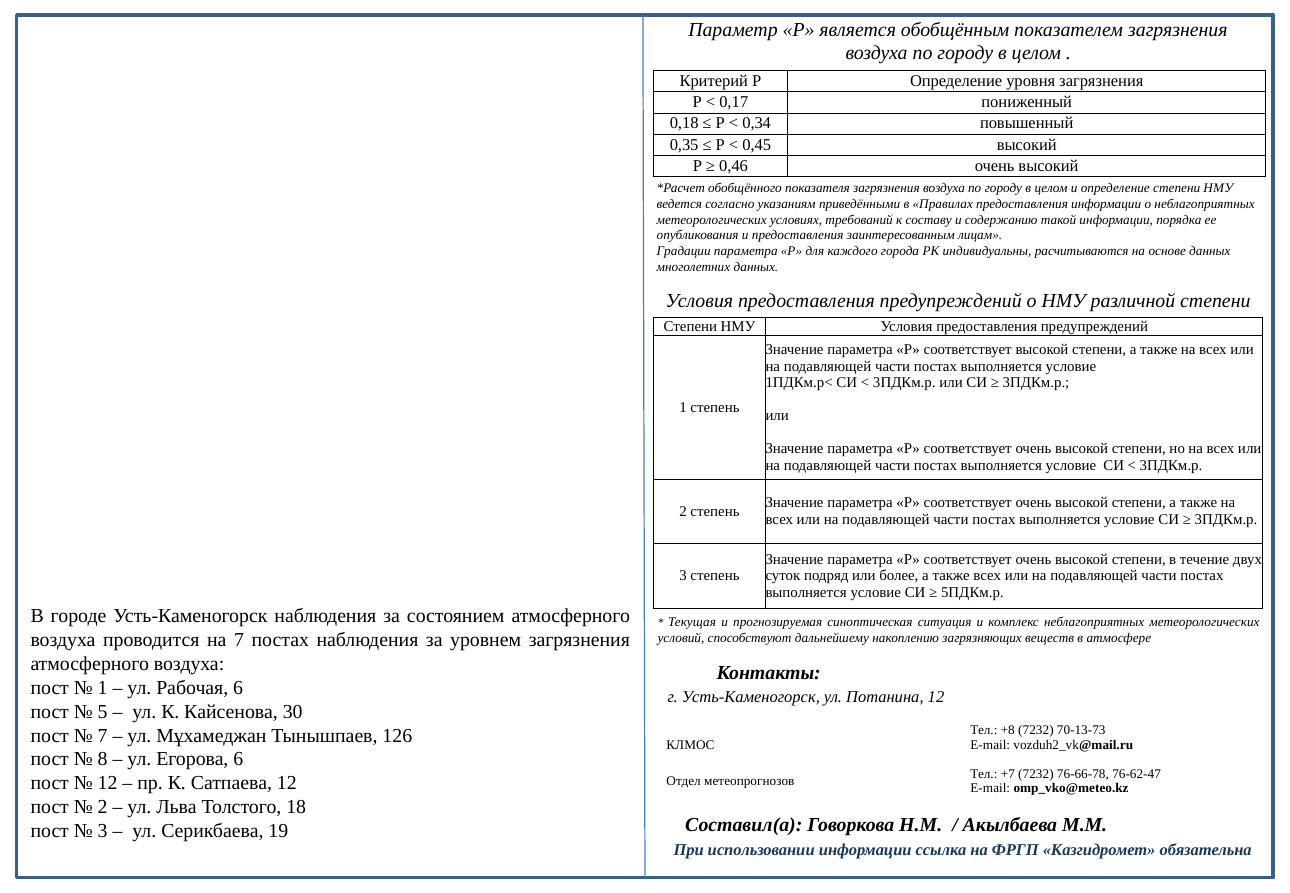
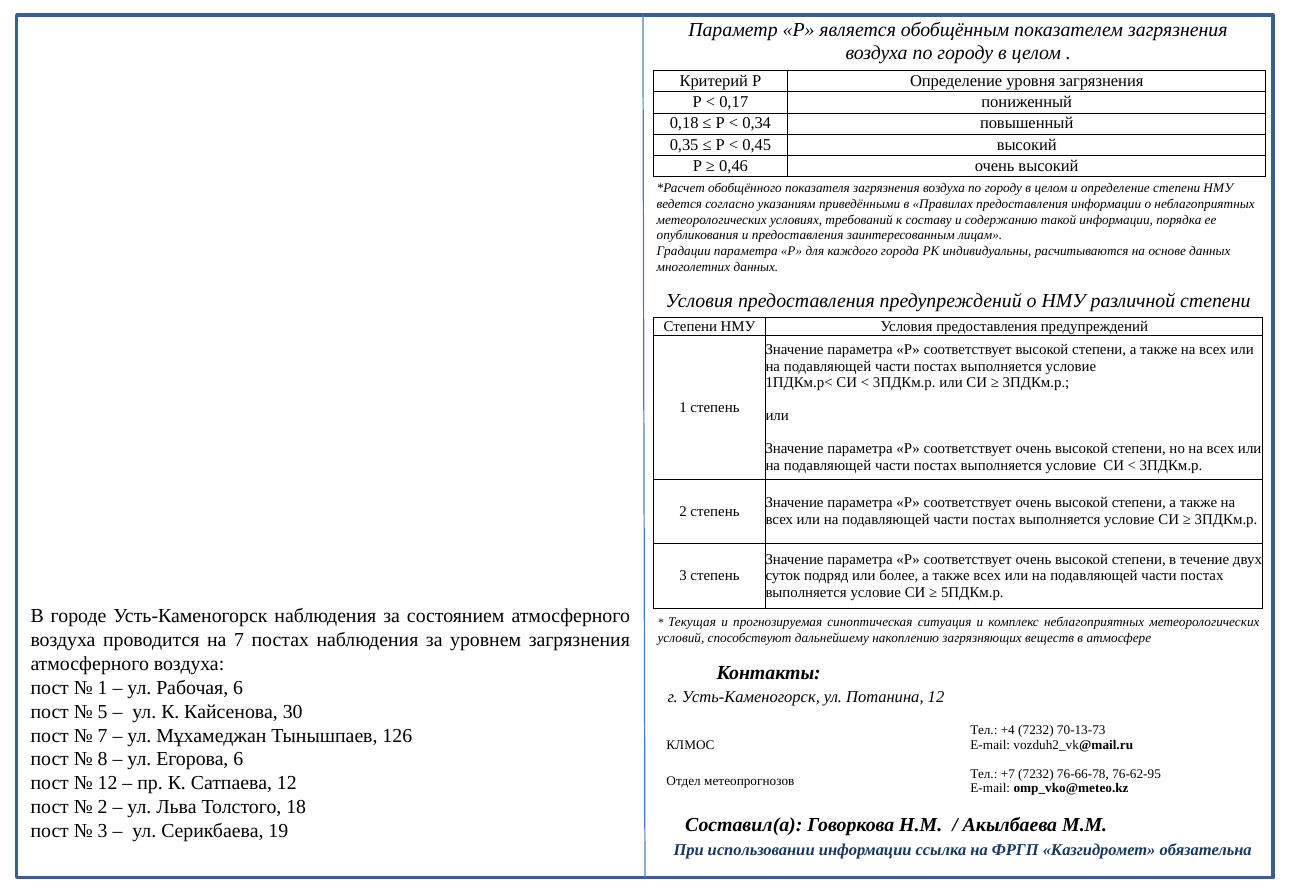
+8: +8 -> +4
76-62-47: 76-62-47 -> 76-62-95
